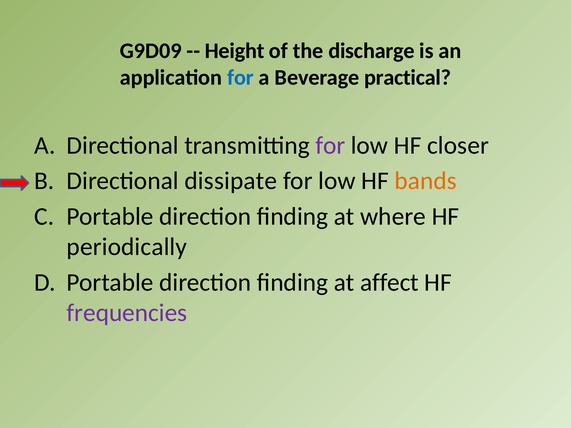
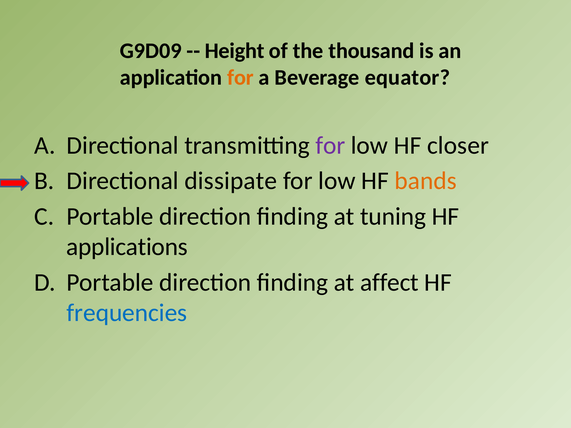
discharge: discharge -> thousand
for at (240, 78) colour: blue -> orange
practical: practical -> equator
where: where -> tuning
periodically: periodically -> applications
frequencies colour: purple -> blue
